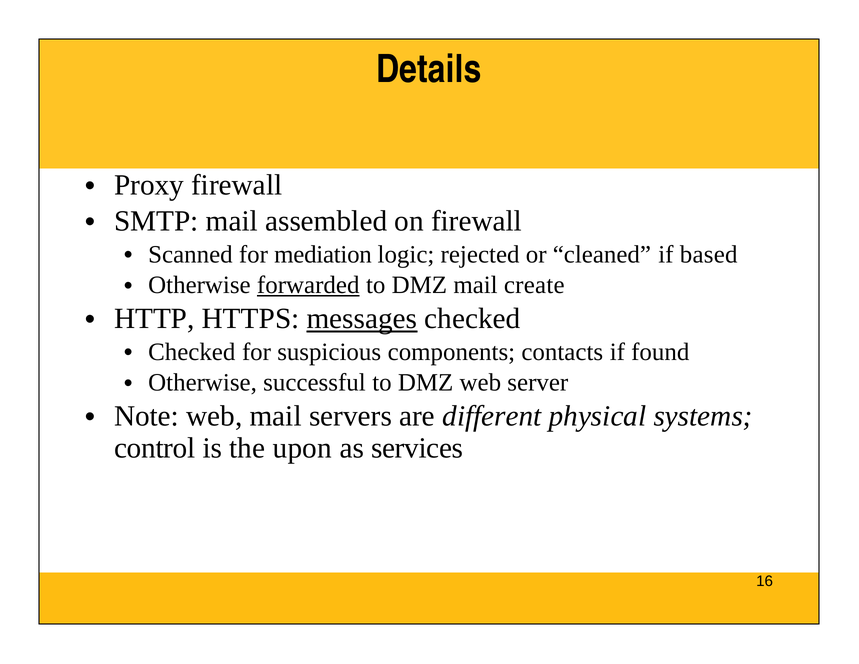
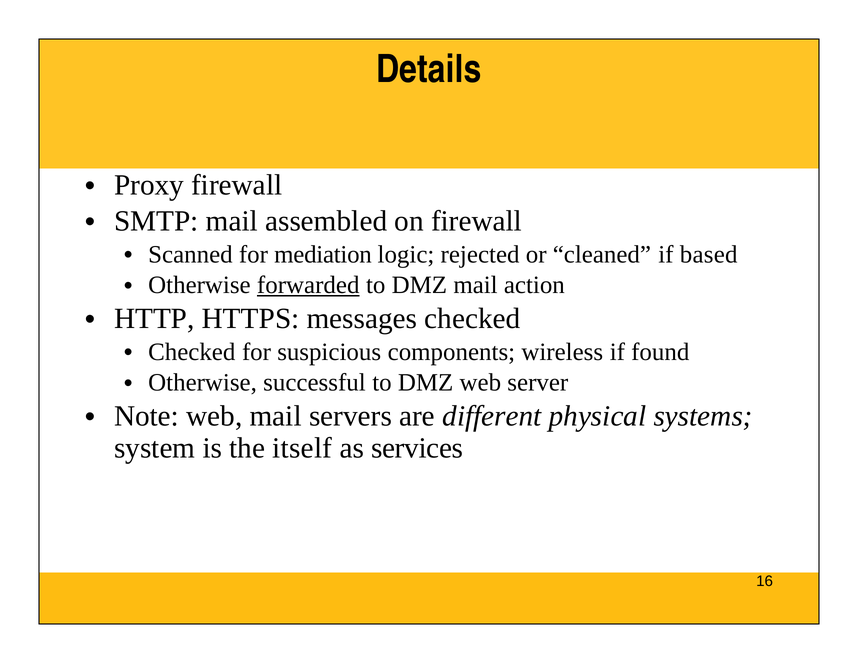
create: create -> action
messages underline: present -> none
contacts: contacts -> wireless
control: control -> system
upon: upon -> itself
